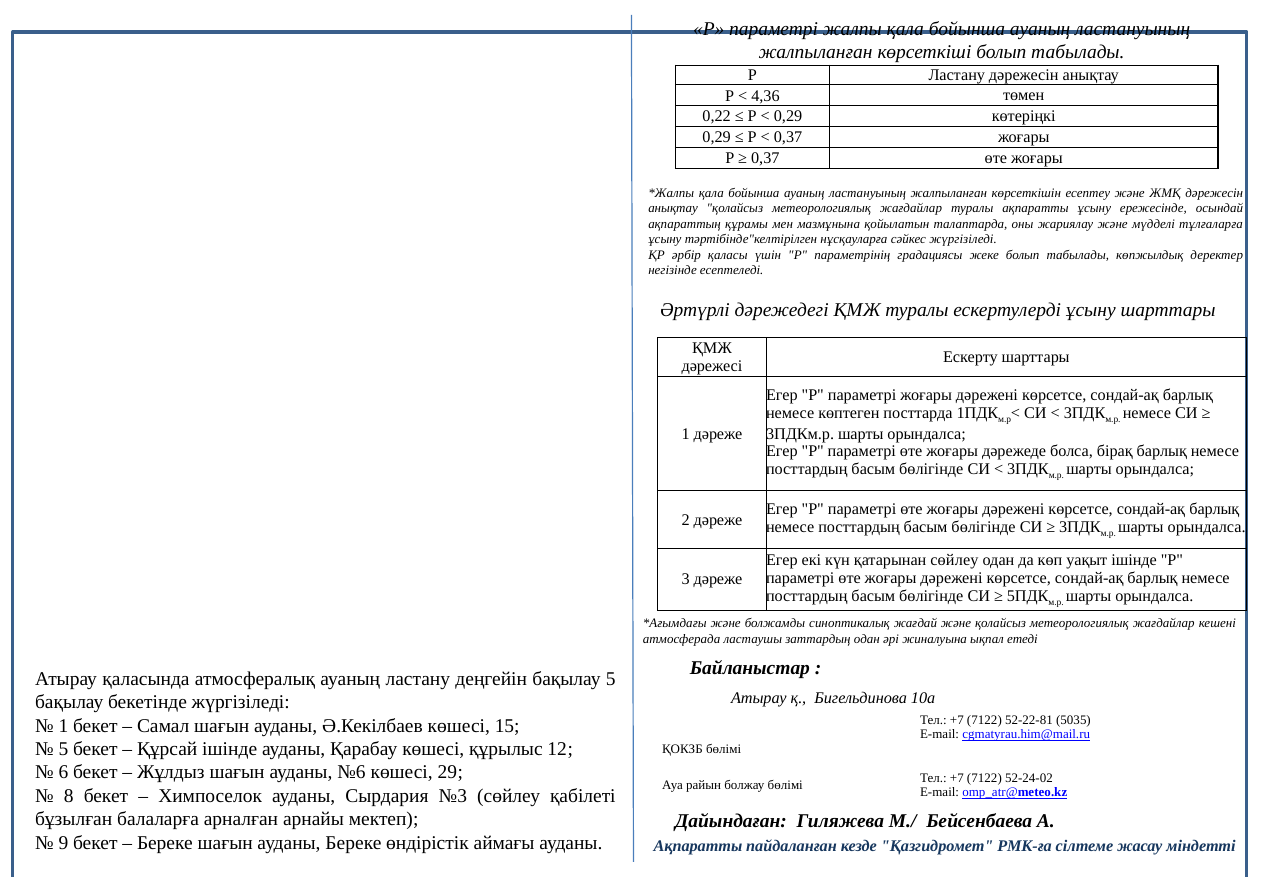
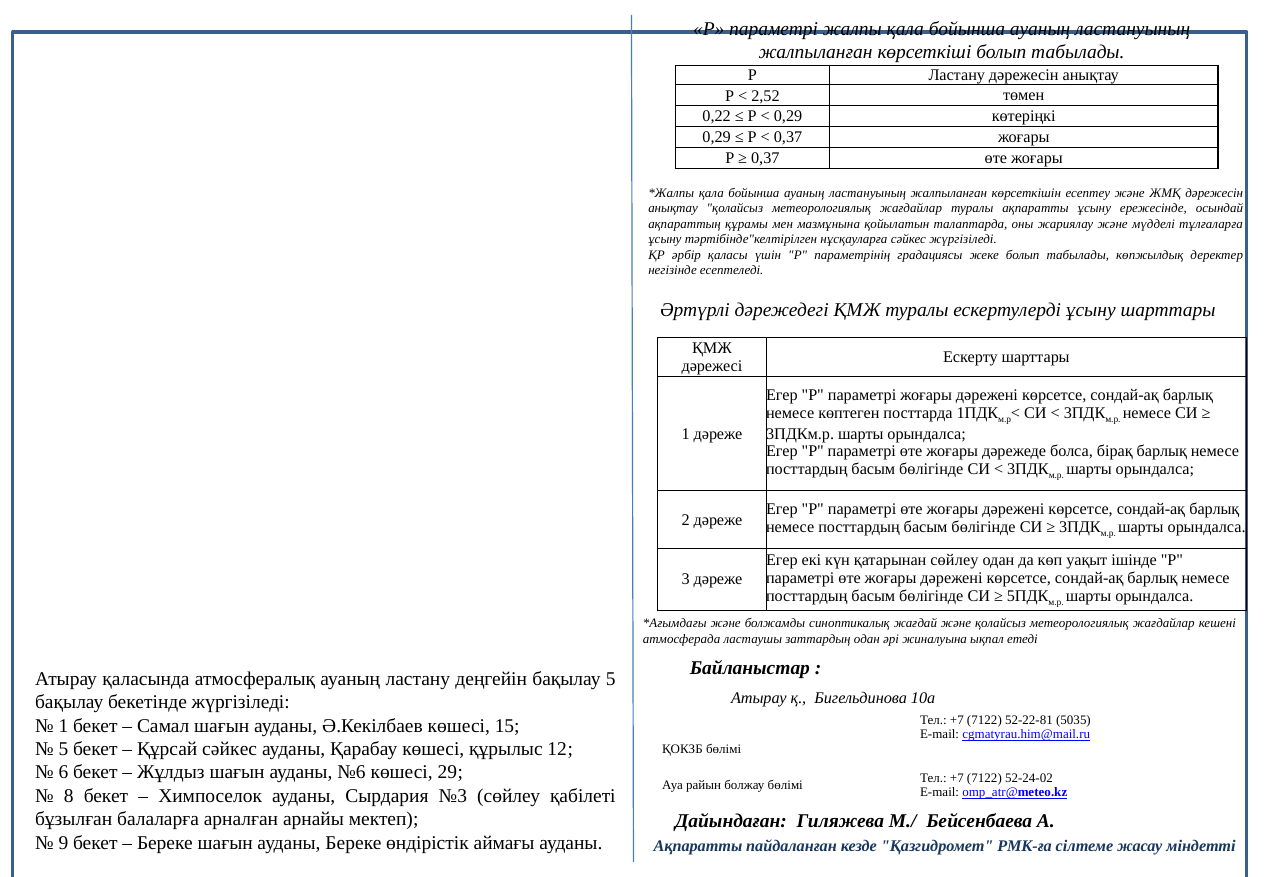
4,36: 4,36 -> 2,52
Құрсай ішінде: ішінде -> сәйкес
